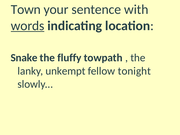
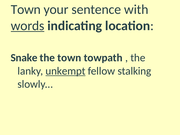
the fluffy: fluffy -> town
unkempt underline: none -> present
tonight: tonight -> stalking
